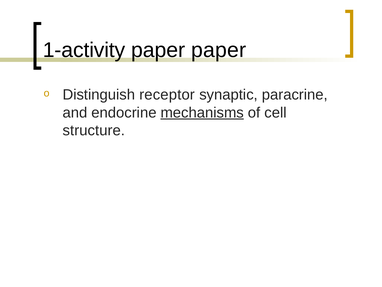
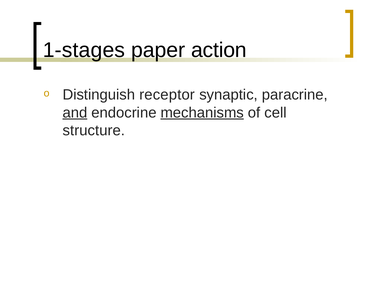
1-activity: 1-activity -> 1-stages
paper paper: paper -> action
and underline: none -> present
